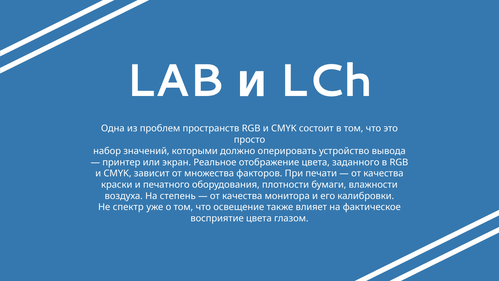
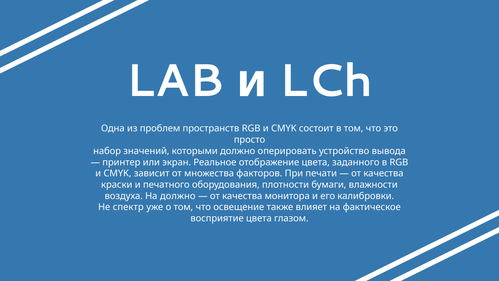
На степень: степень -> должно
